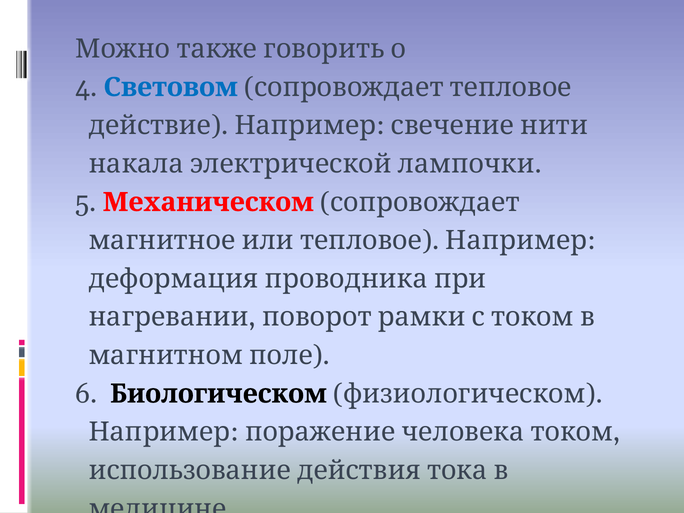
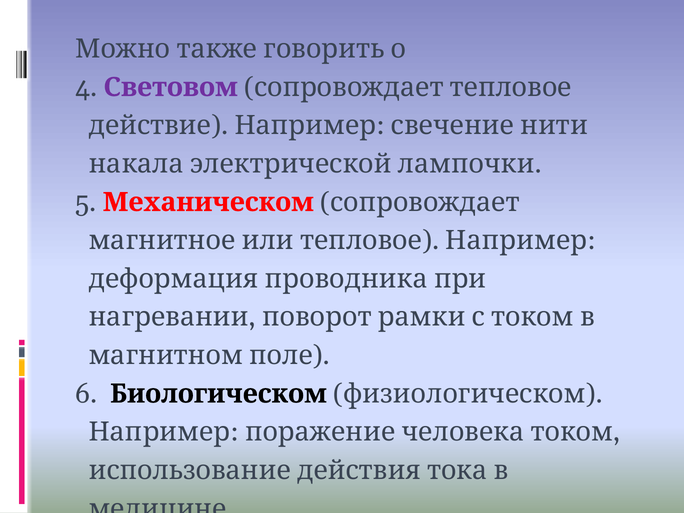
Световом colour: blue -> purple
